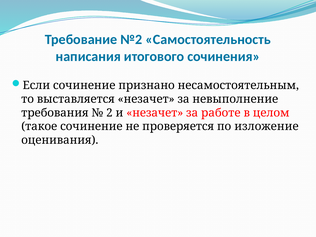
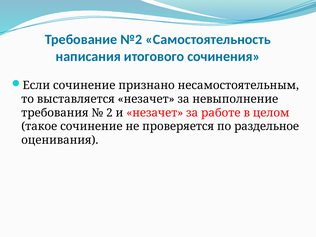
изложение: изложение -> раздельное
